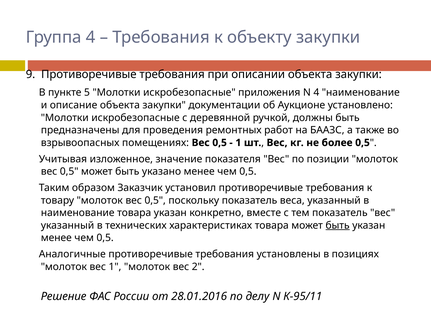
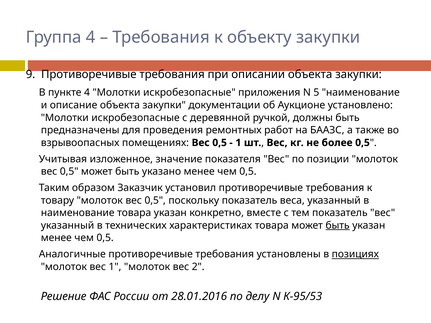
пункте 5: 5 -> 4
N 4: 4 -> 5
позициях underline: none -> present
К-95/11: К-95/11 -> К-95/53
